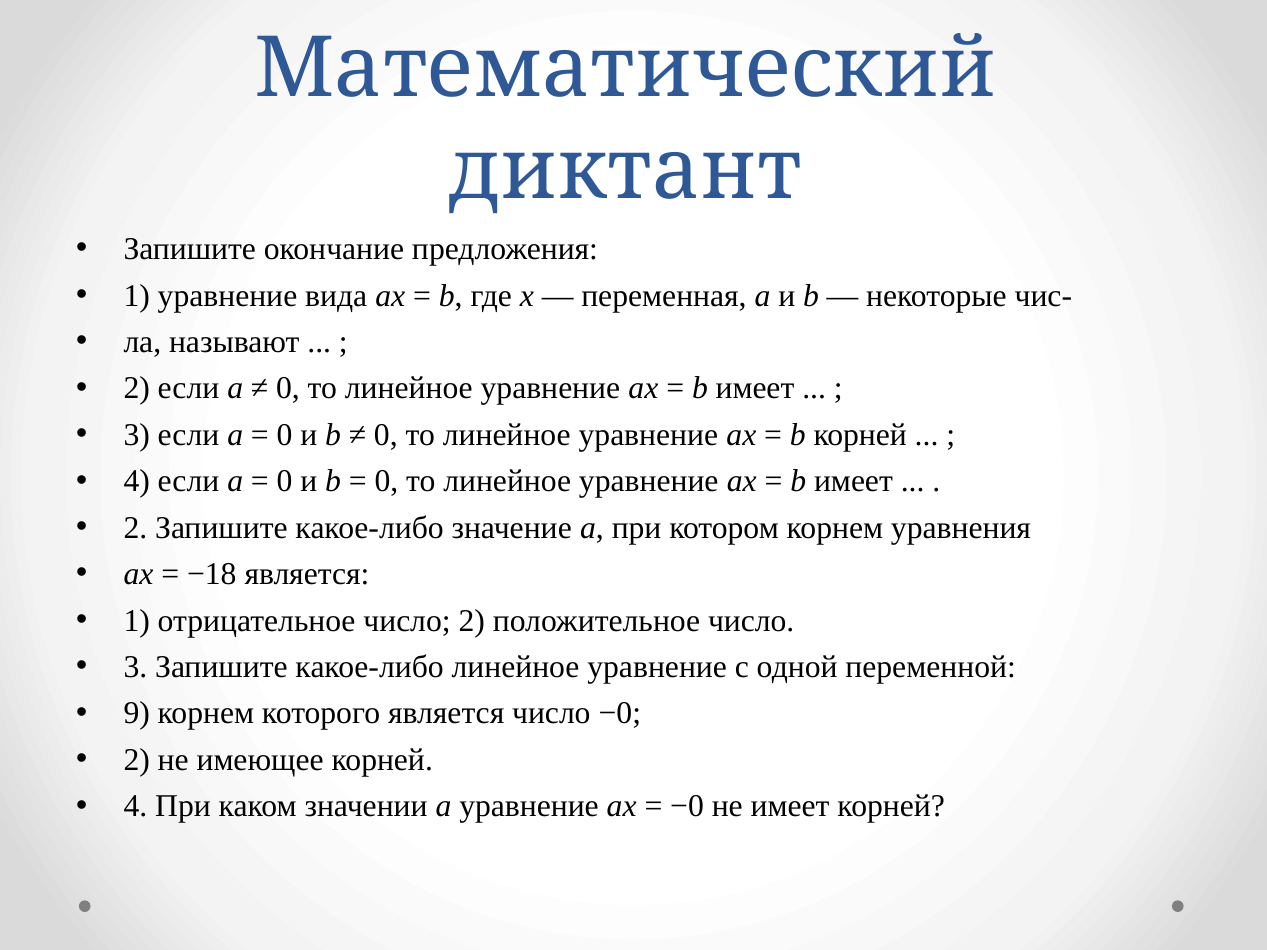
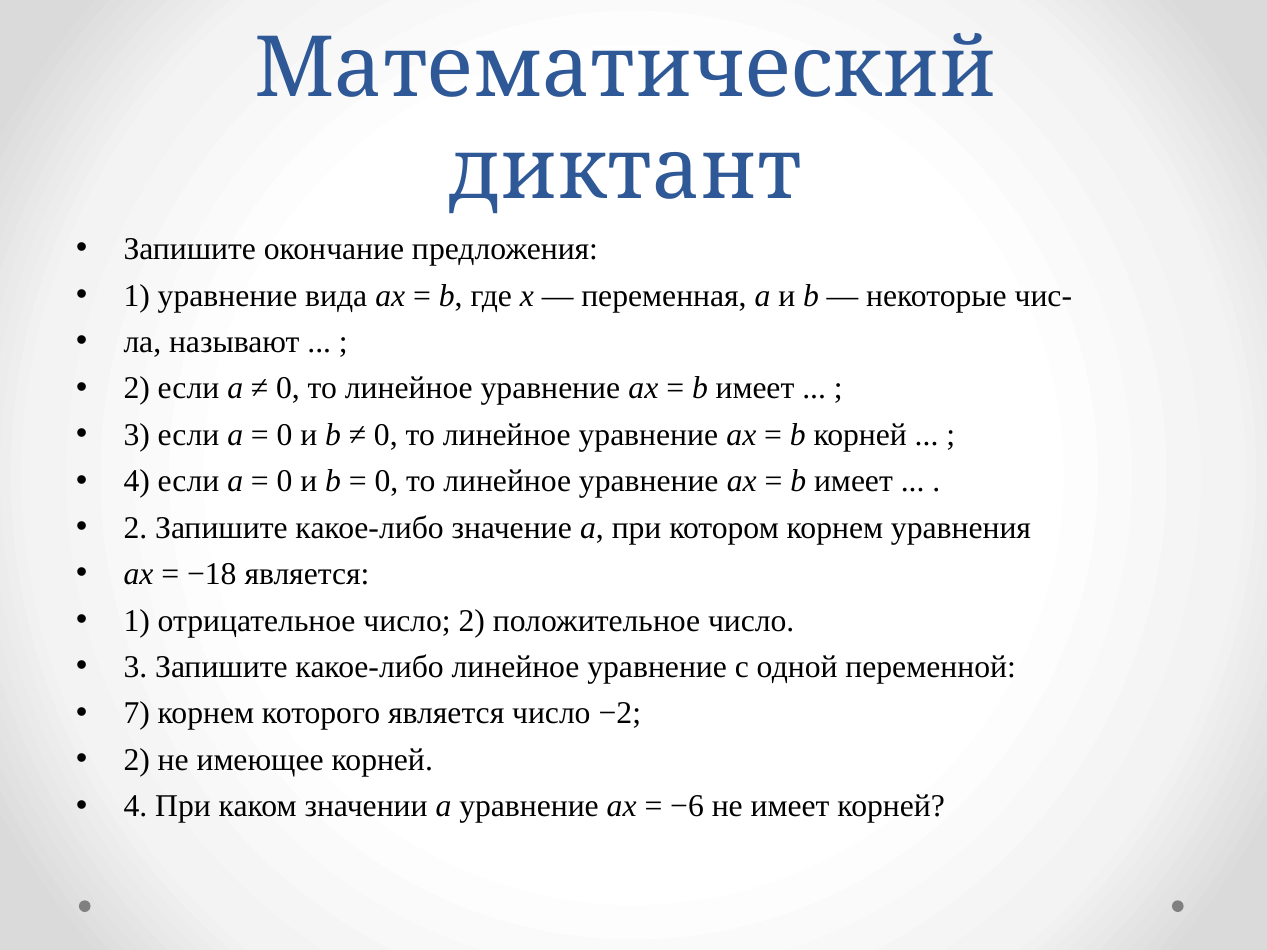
9: 9 -> 7
число −0: −0 -> −2
−0 at (687, 807): −0 -> −6
